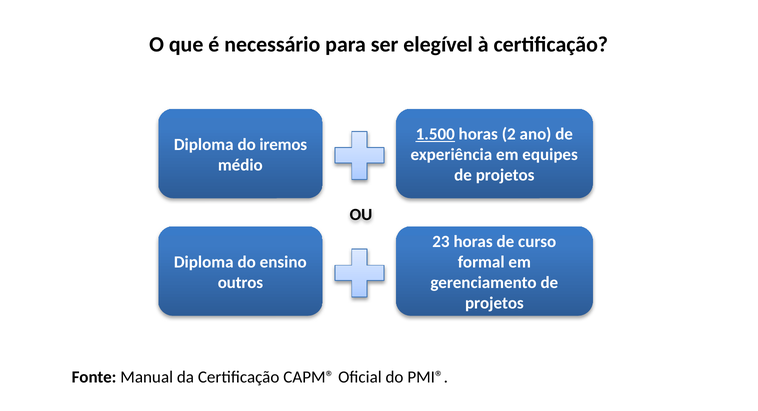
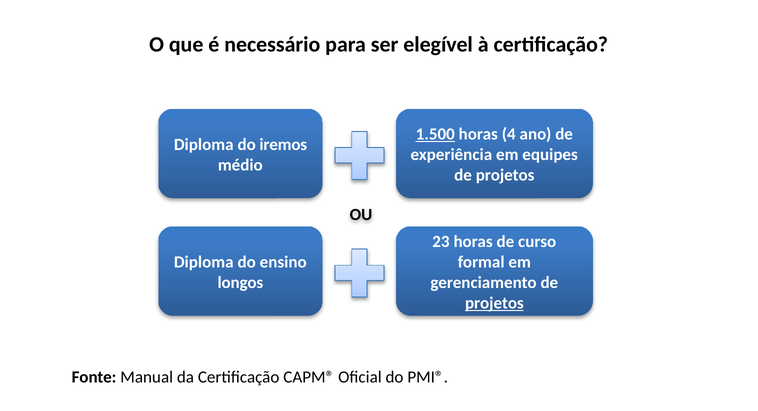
2: 2 -> 4
outros: outros -> longos
projetos at (494, 303) underline: none -> present
